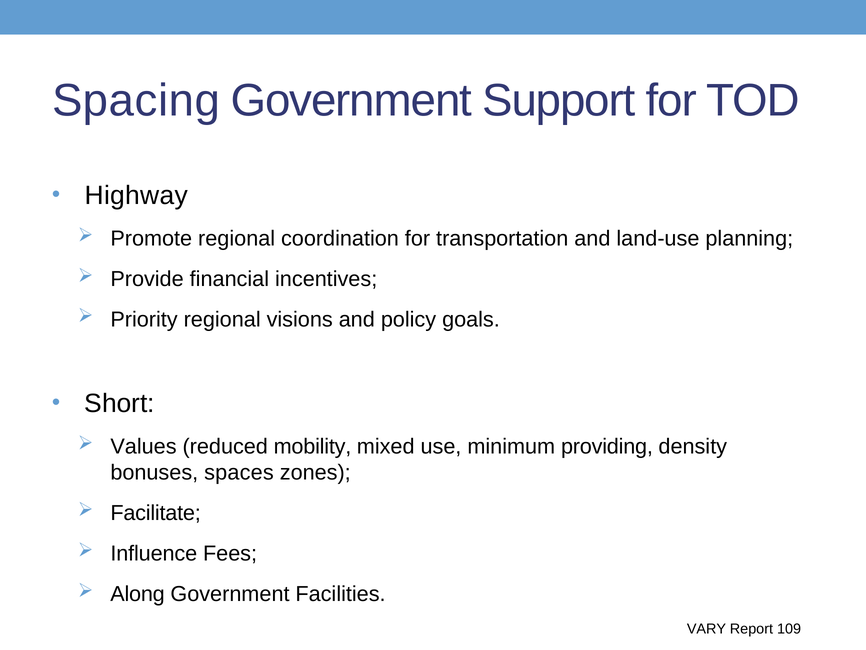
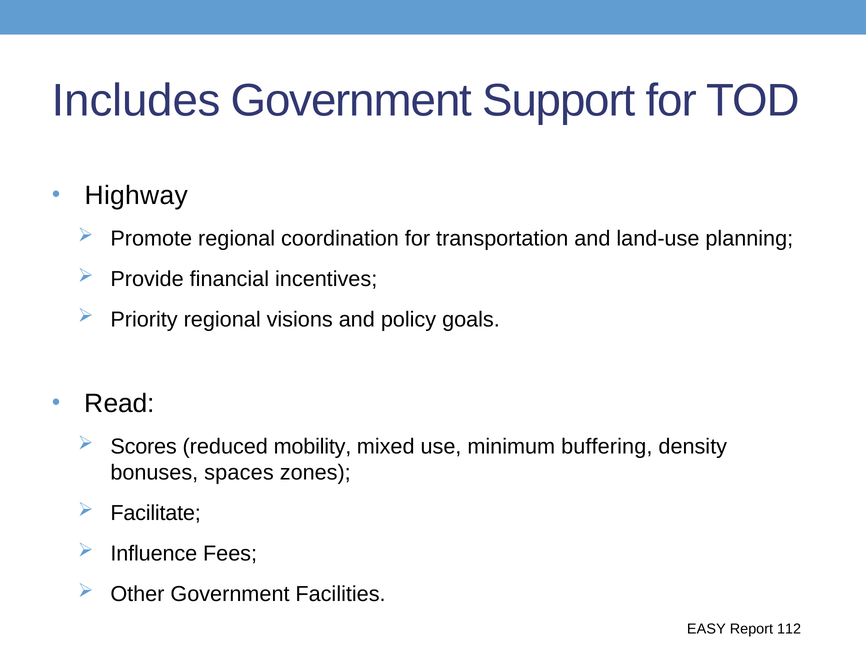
Spacing: Spacing -> Includes
Short: Short -> Read
Values: Values -> Scores
providing: providing -> buffering
Along: Along -> Other
VARY: VARY -> EASY
109: 109 -> 112
